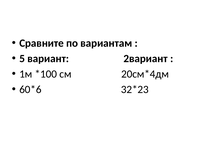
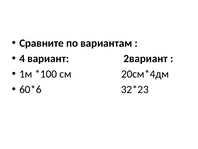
5: 5 -> 4
